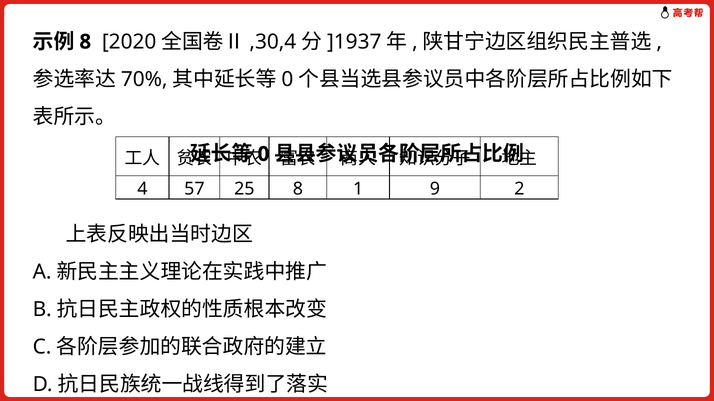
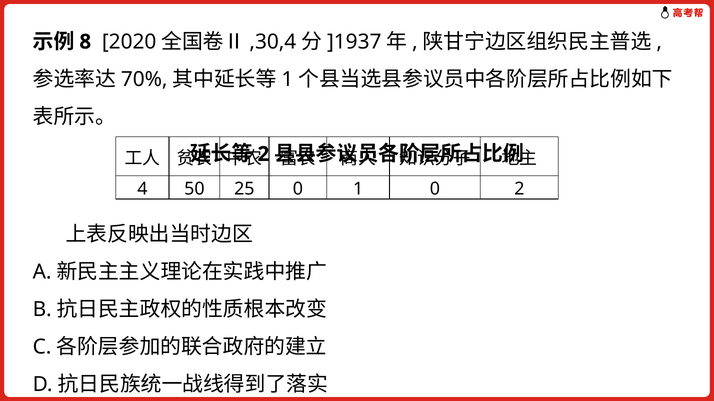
0 at (287, 79): 0 -> 1
0 at (263, 154): 0 -> 2
57: 57 -> 50
25 8: 8 -> 0
1 9: 9 -> 0
